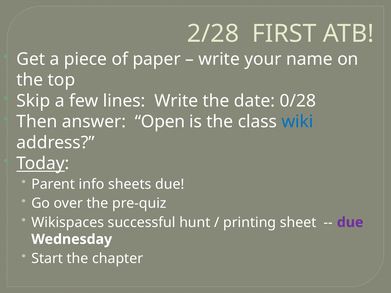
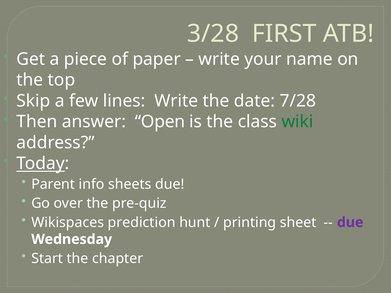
2/28: 2/28 -> 3/28
0/28: 0/28 -> 7/28
wiki colour: blue -> green
successful: successful -> prediction
